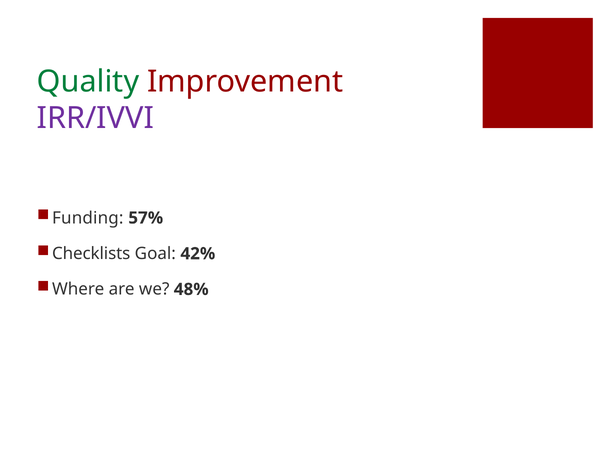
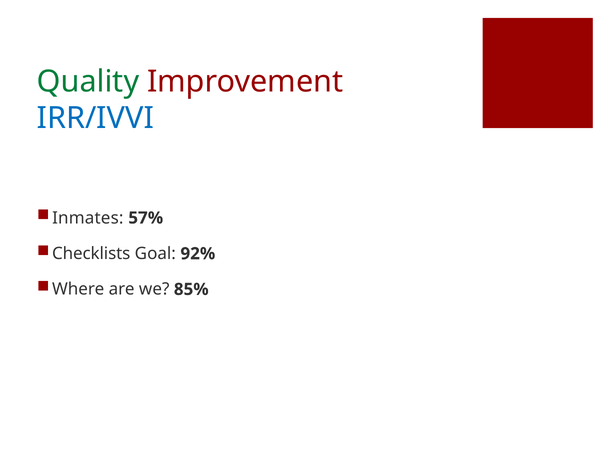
IRR/IVVI colour: purple -> blue
Funding: Funding -> Inmates
42%: 42% -> 92%
48%: 48% -> 85%
